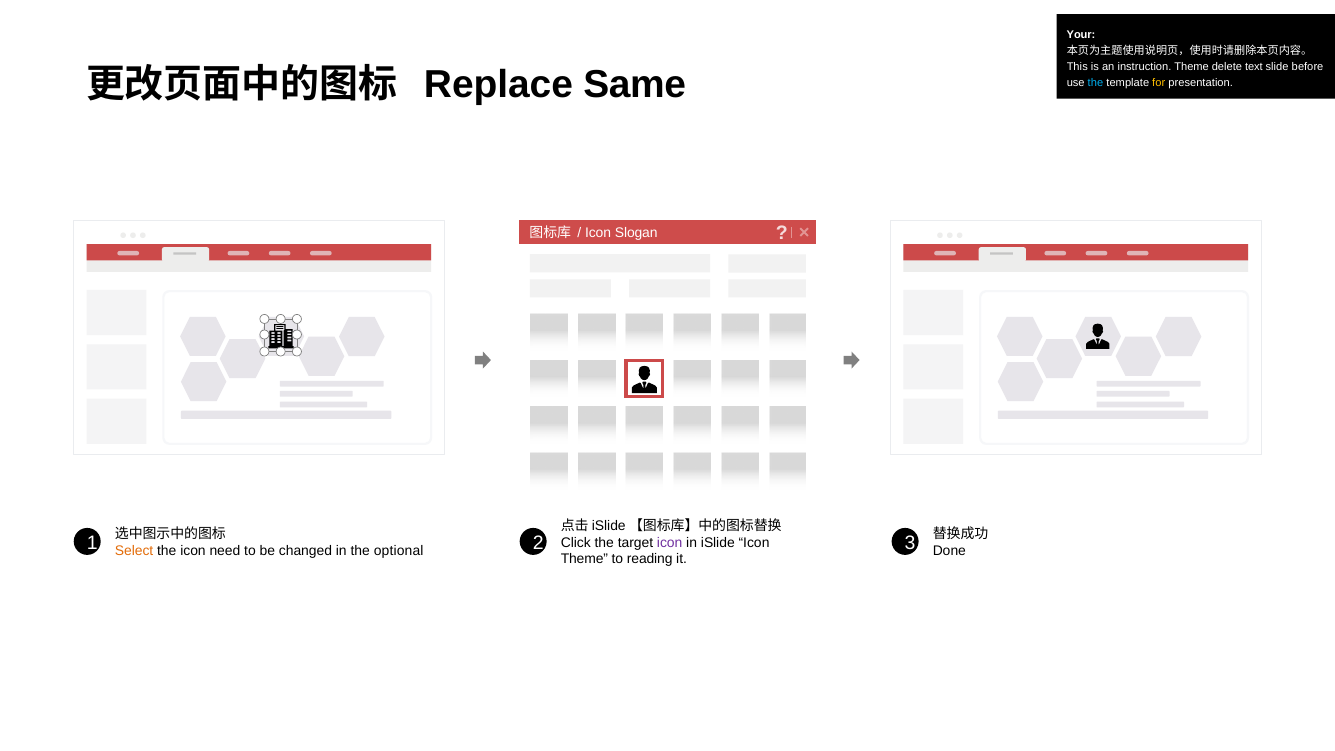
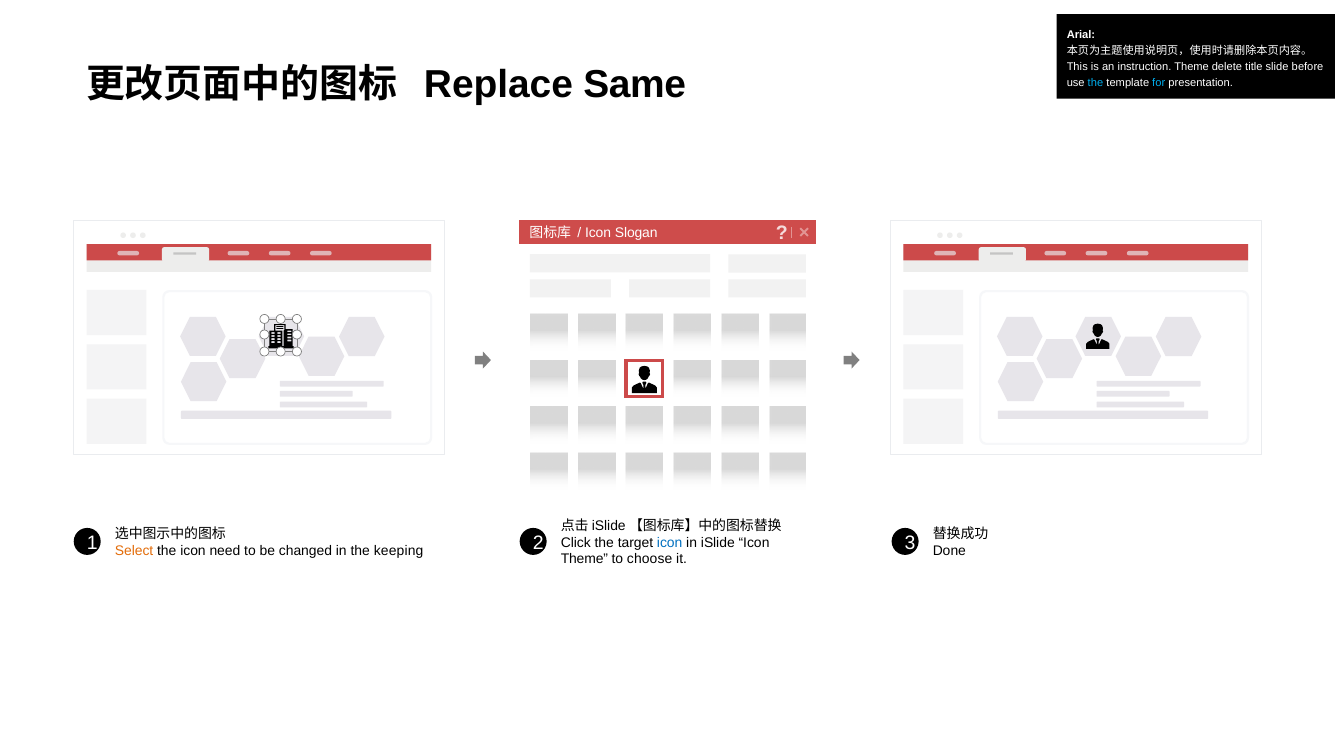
Your: Your -> Arial
text: text -> title
for colour: yellow -> light blue
icon at (670, 542) colour: purple -> blue
optional: optional -> keeping
reading: reading -> choose
